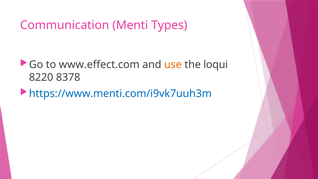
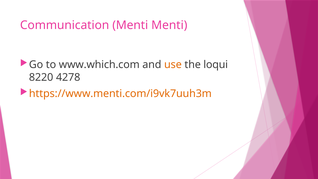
Menti Types: Types -> Menti
www.effect.com: www.effect.com -> www.which.com
8378: 8378 -> 4278
https://www.menti.com/i9vk7uuh3m colour: blue -> orange
